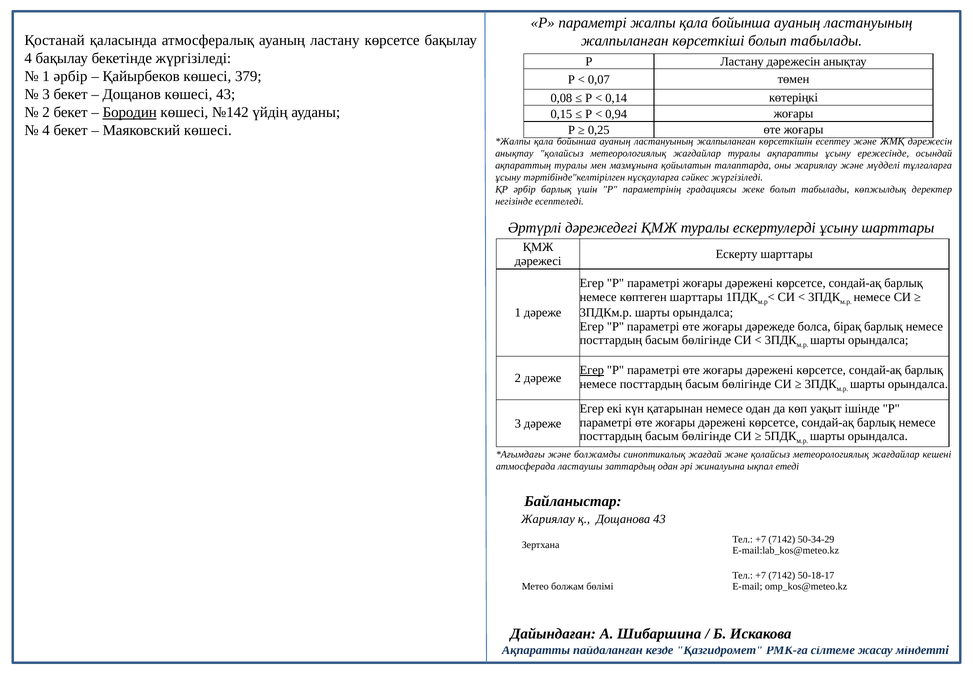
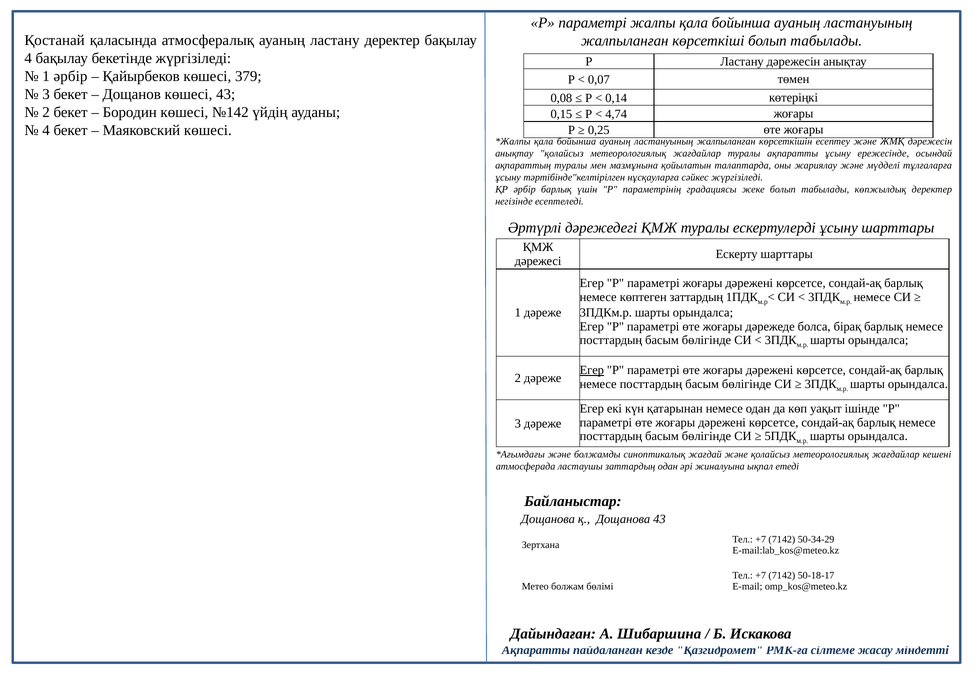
ластану көрсетсе: көрсетсе -> деректер
Бородин underline: present -> none
0,94: 0,94 -> 4,74
көптеген шарттары: шарттары -> заттардың
Жариялау at (548, 519): Жариялау -> Дощанова
